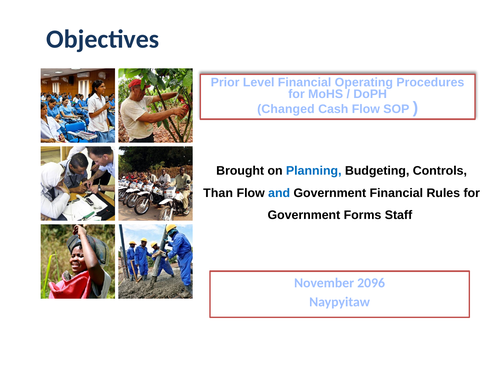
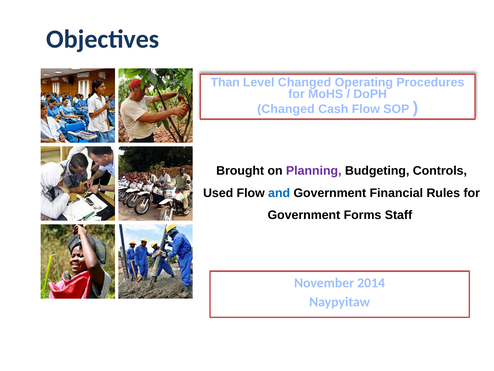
Prior: Prior -> Than
Level Financial: Financial -> Changed
Planning colour: blue -> purple
Than: Than -> Used
2096: 2096 -> 2014
